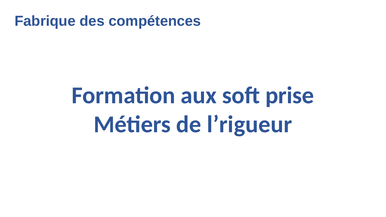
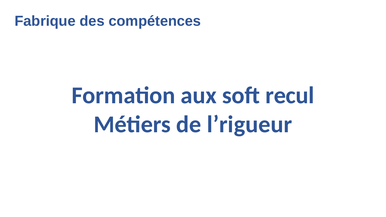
prise: prise -> recul
